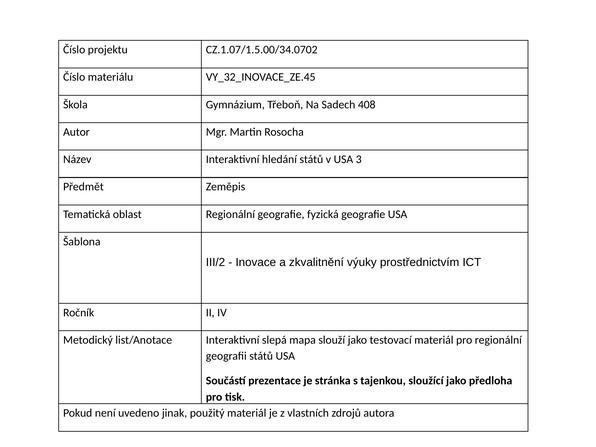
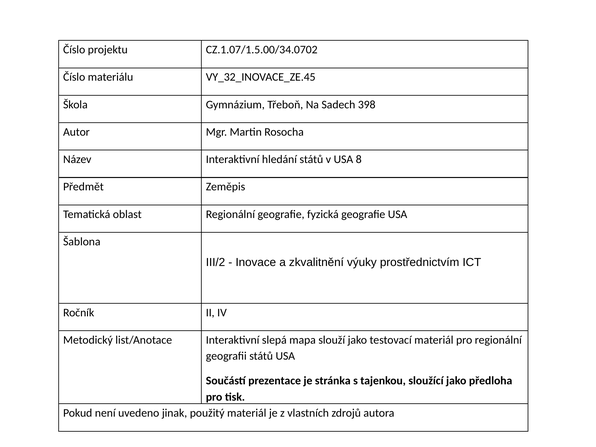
408: 408 -> 398
3: 3 -> 8
